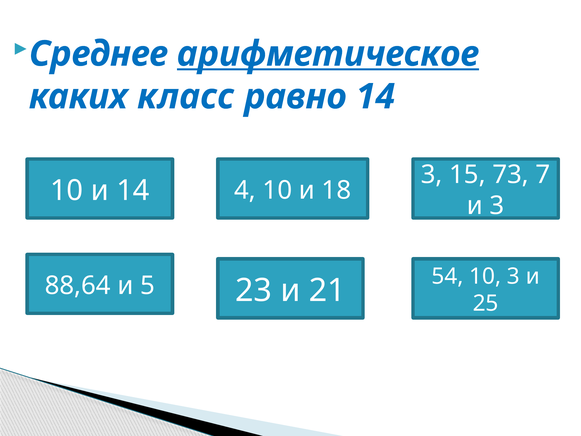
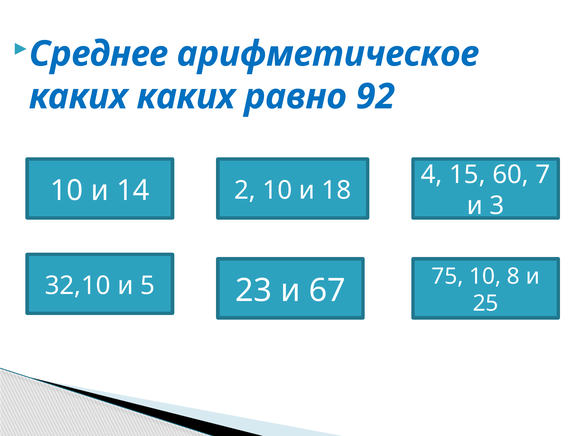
арифметическое underline: present -> none
каких класс: класс -> каких
равно 14: 14 -> 92
3 at (432, 175): 3 -> 4
73: 73 -> 60
4: 4 -> 2
88,64: 88,64 -> 32,10
54: 54 -> 75
10 3: 3 -> 8
21: 21 -> 67
